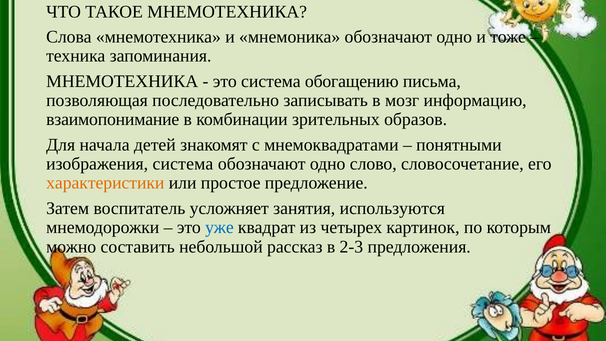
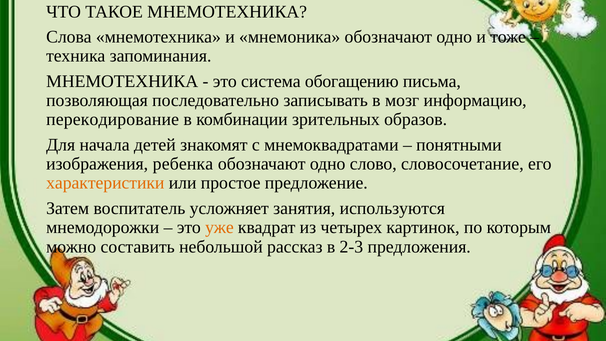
взаимопонимание: взаимопонимание -> перекодирование
изображения система: система -> ребенка
уже colour: blue -> orange
